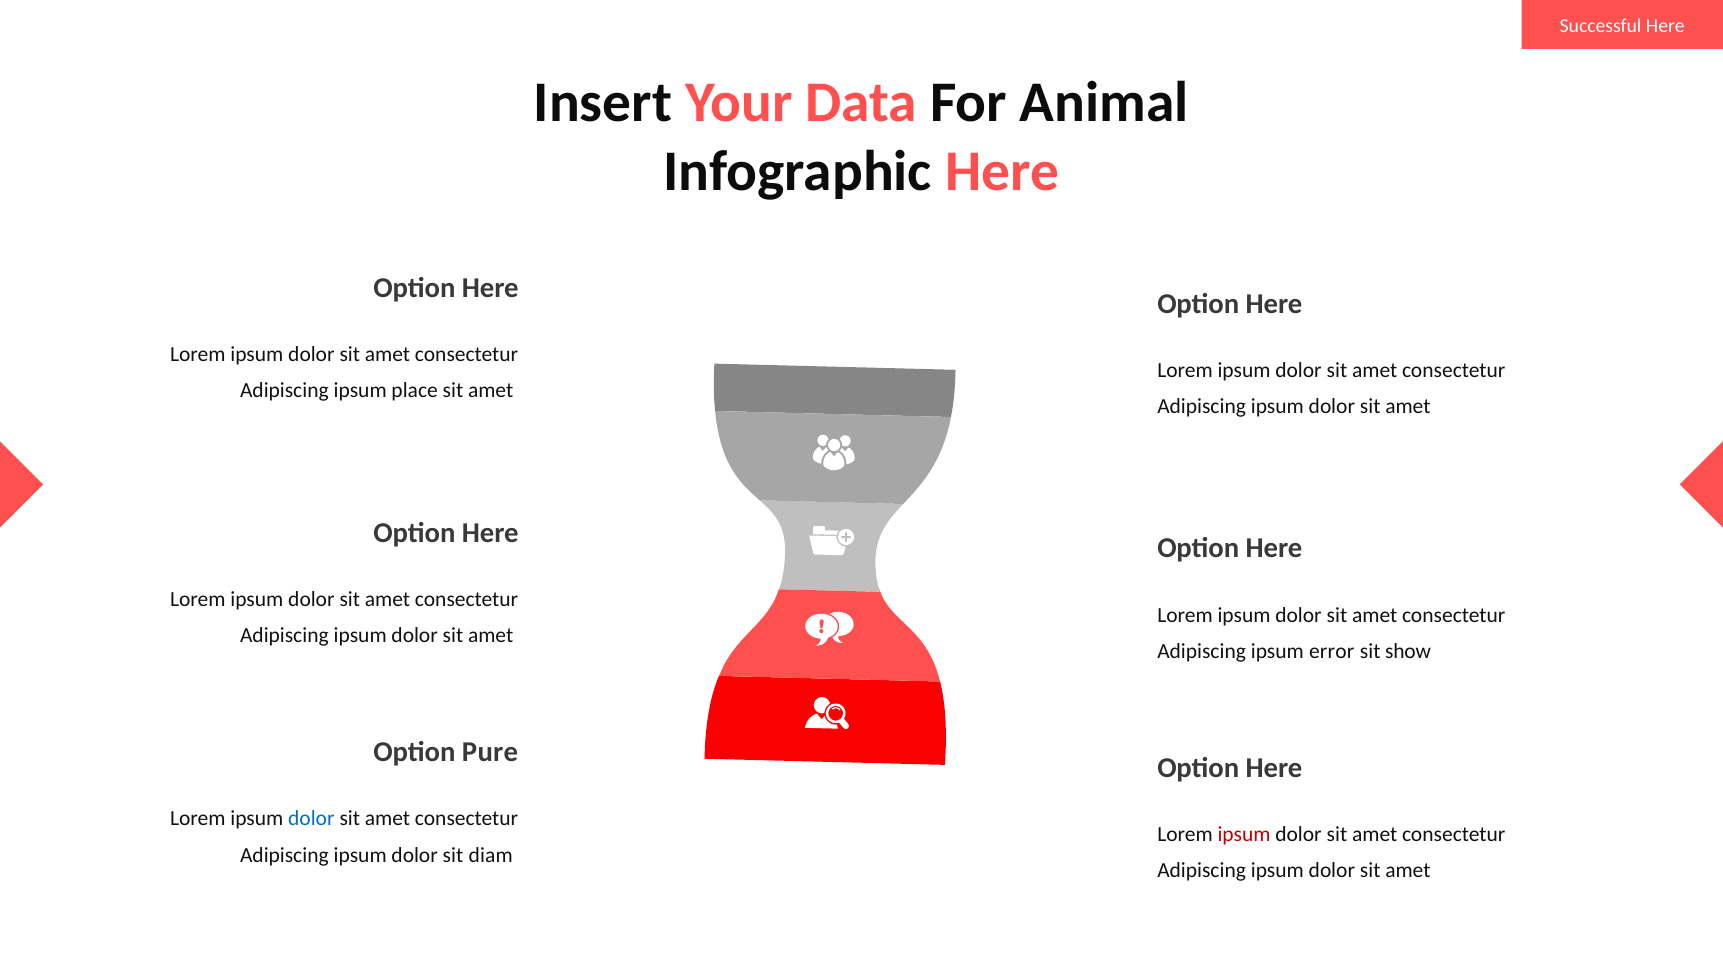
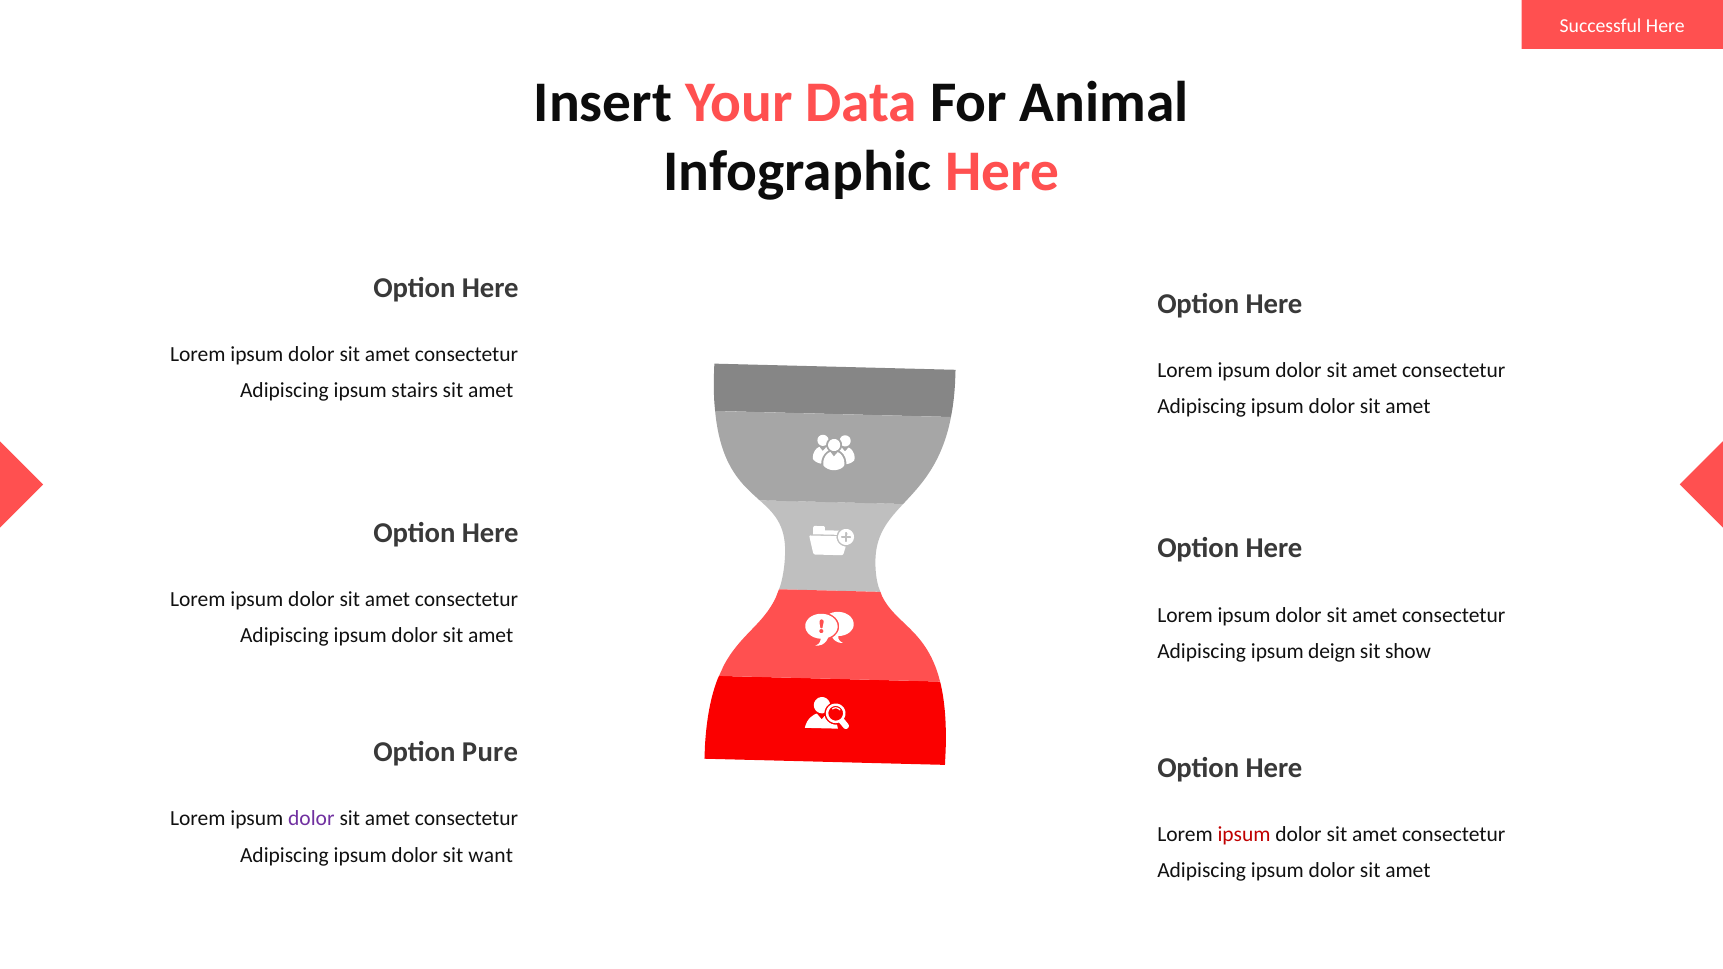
place: place -> stairs
error: error -> deign
dolor at (311, 819) colour: blue -> purple
diam: diam -> want
